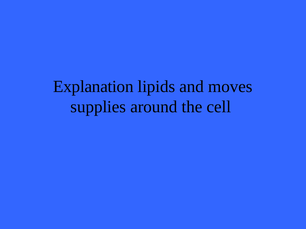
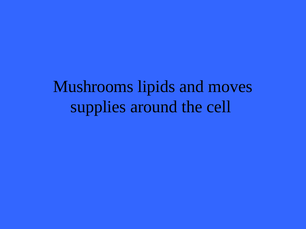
Explanation: Explanation -> Mushrooms
